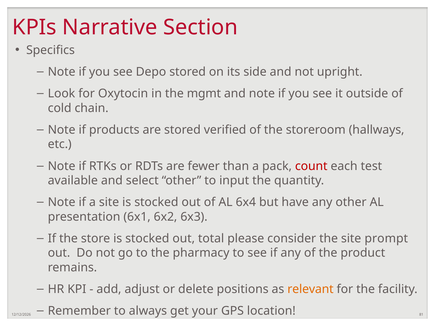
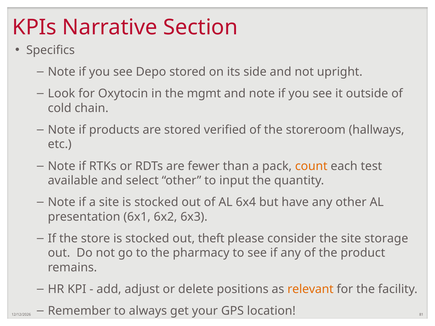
count colour: red -> orange
total: total -> theft
prompt: prompt -> storage
